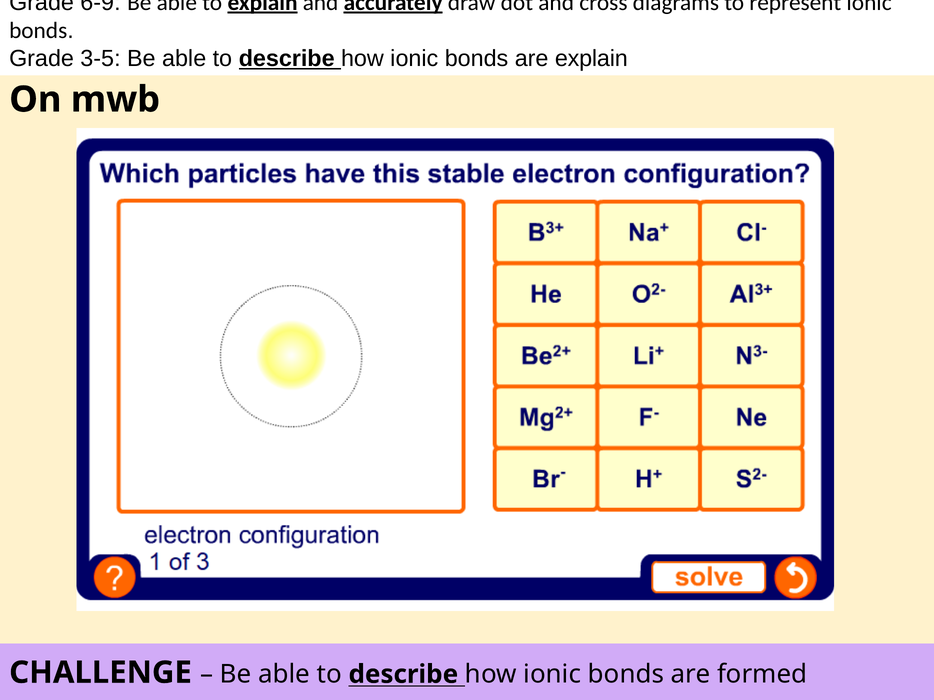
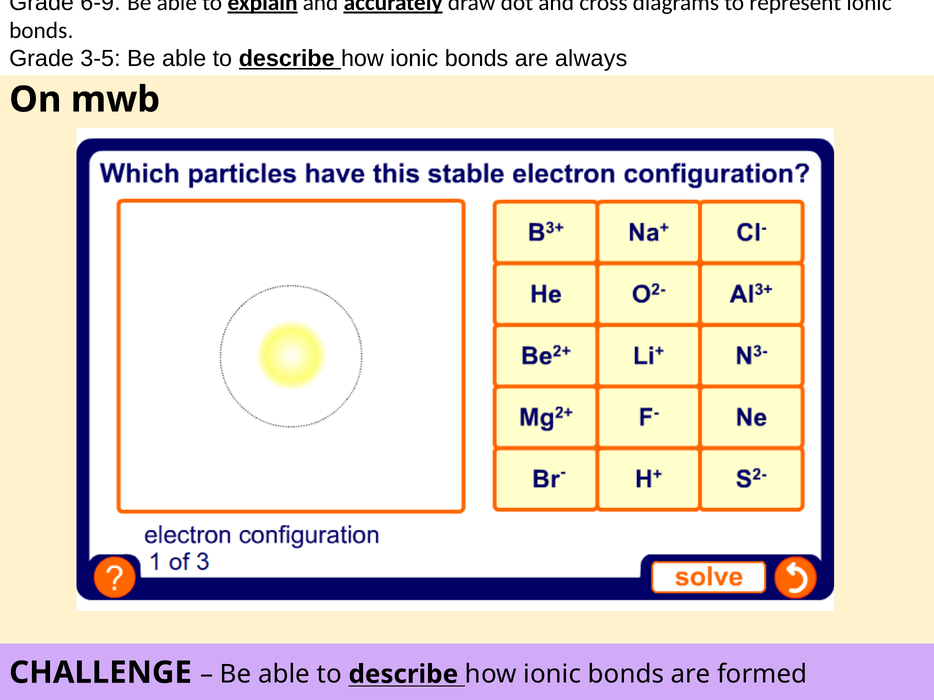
are explain: explain -> always
